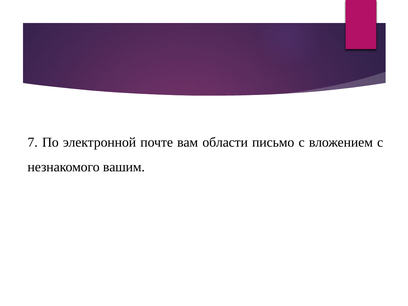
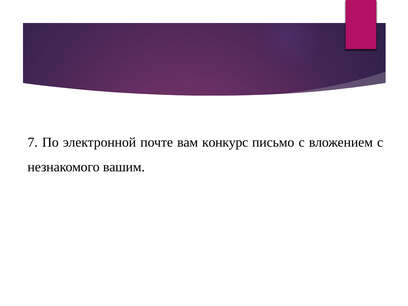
области: области -> конкурс
